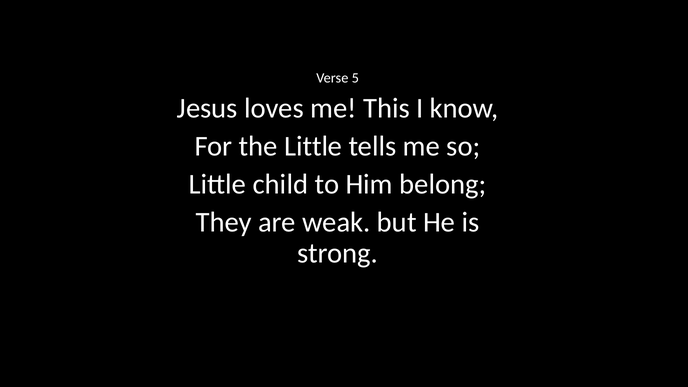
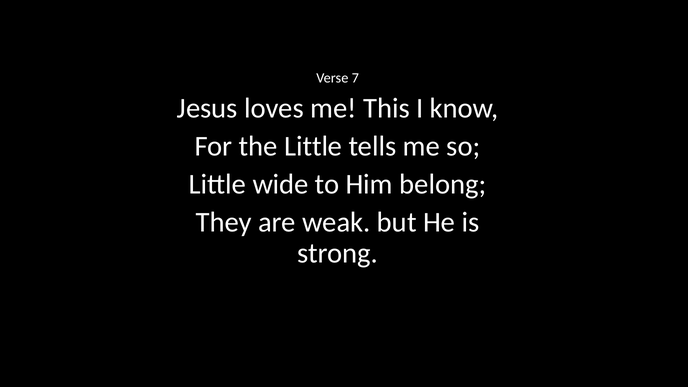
5: 5 -> 7
child: child -> wide
